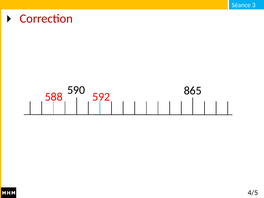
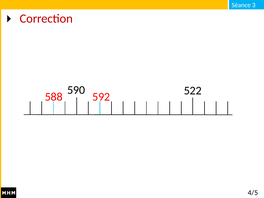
865: 865 -> 522
